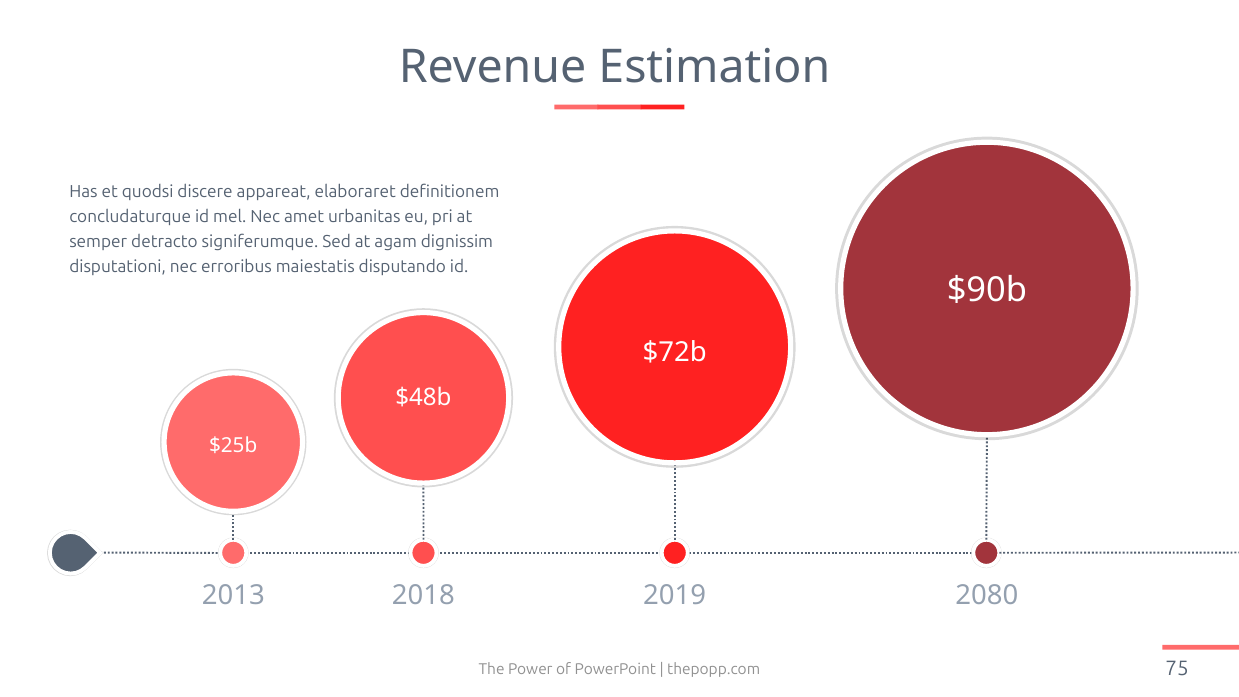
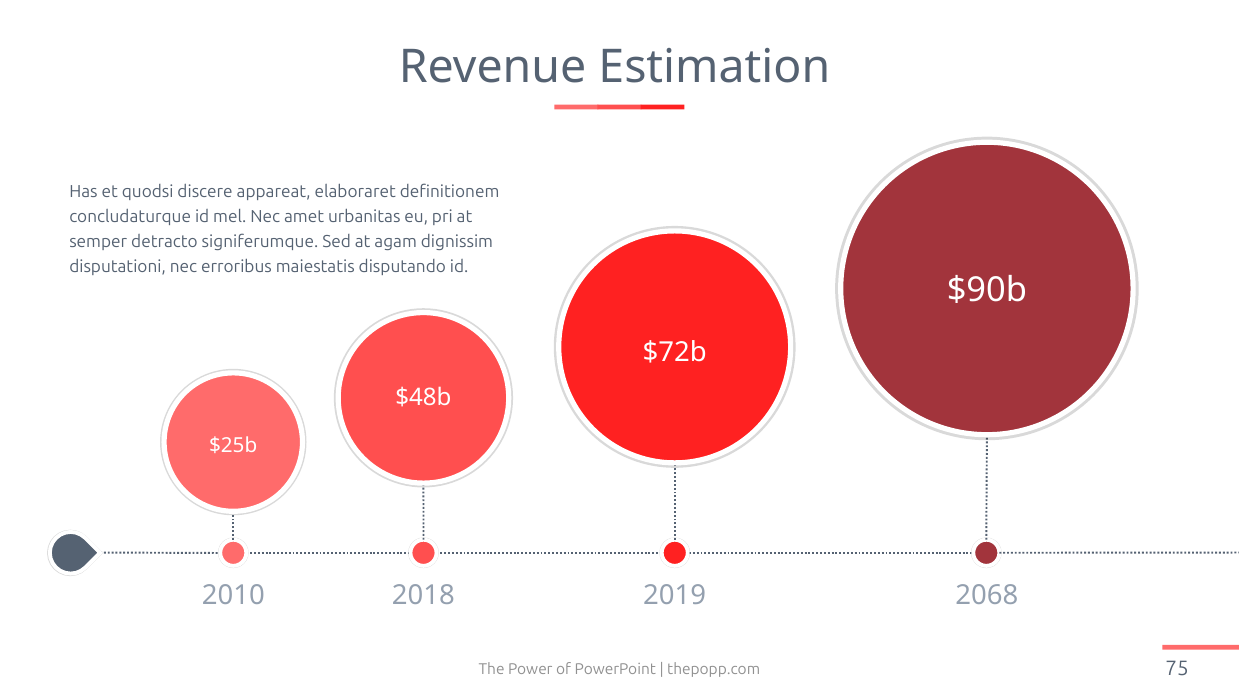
2013: 2013 -> 2010
2080: 2080 -> 2068
